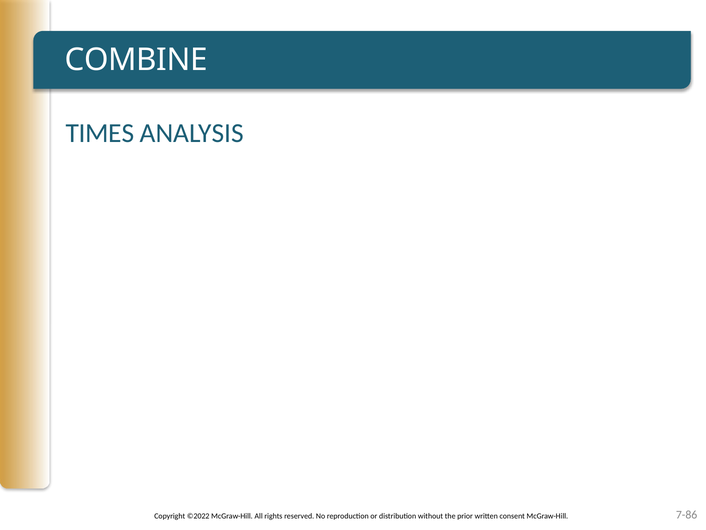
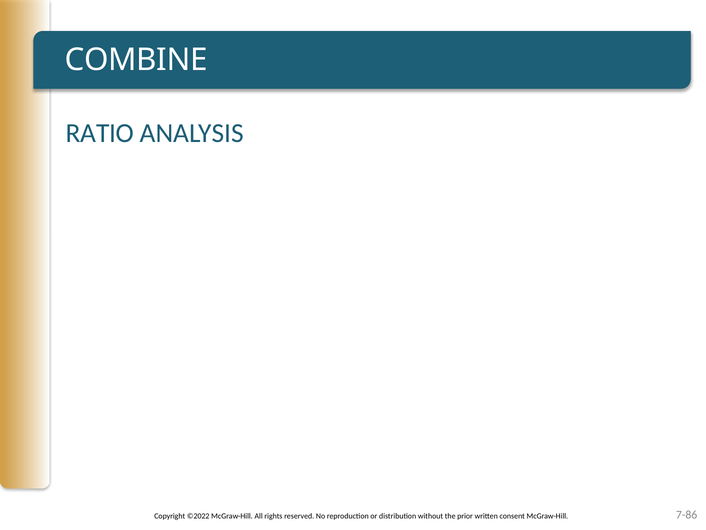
TIMES: TIMES -> RATIO
